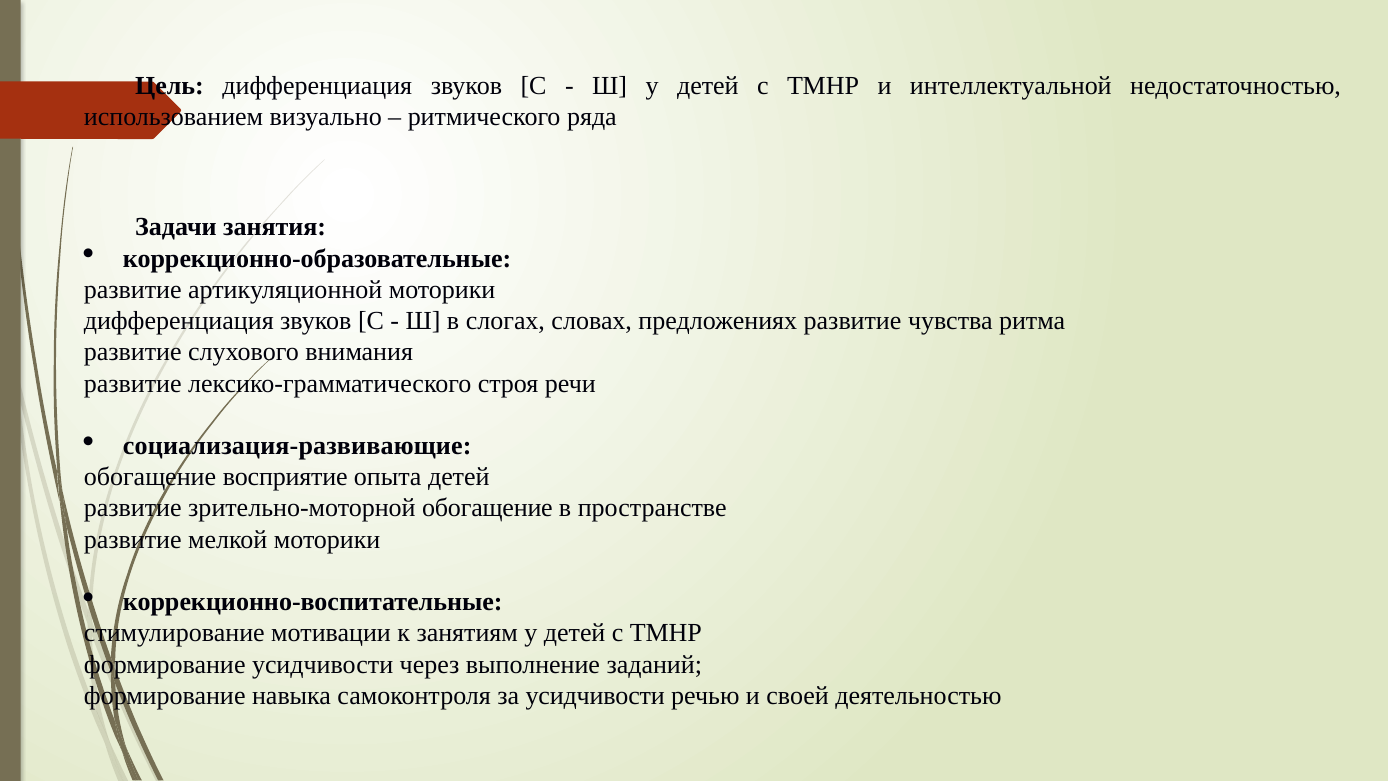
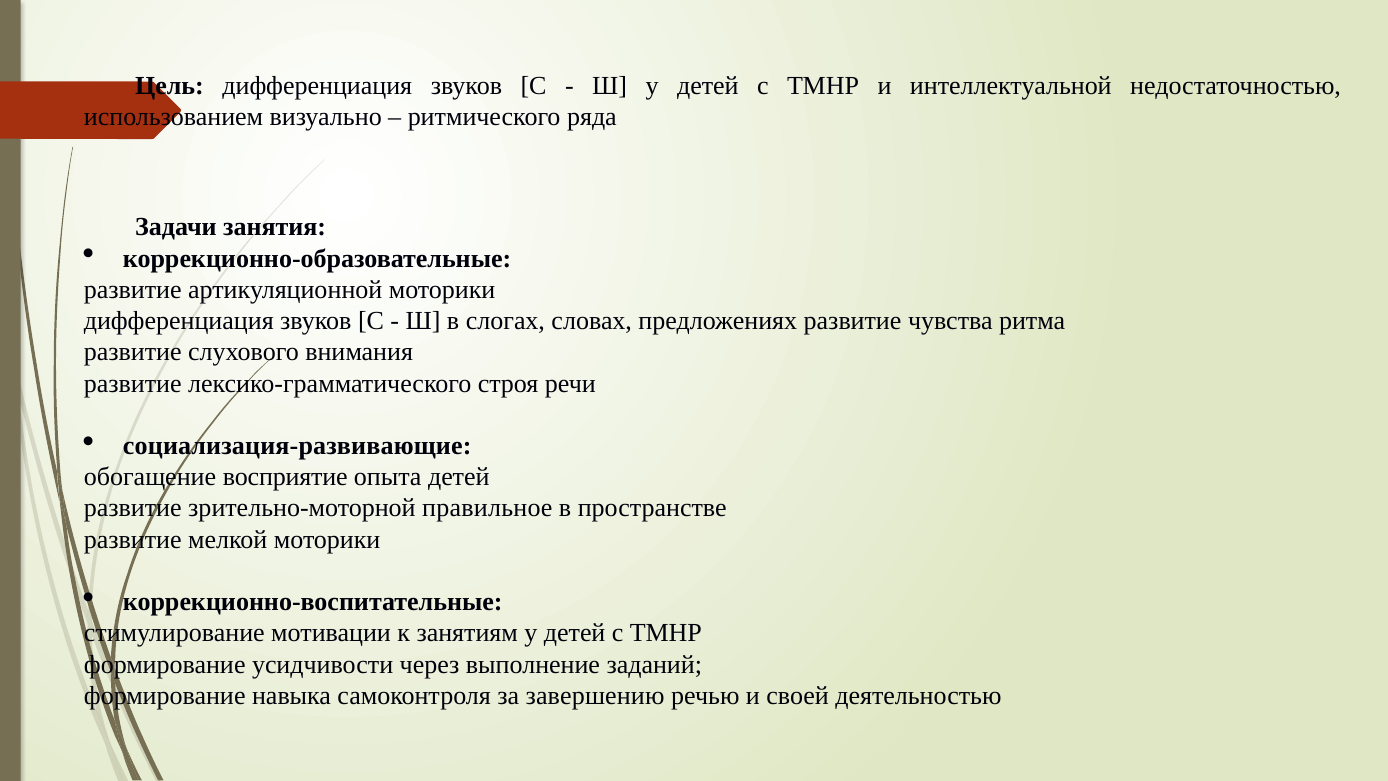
зрительно-моторной обогащение: обогащение -> правильное
за усидчивости: усидчивости -> завершению
